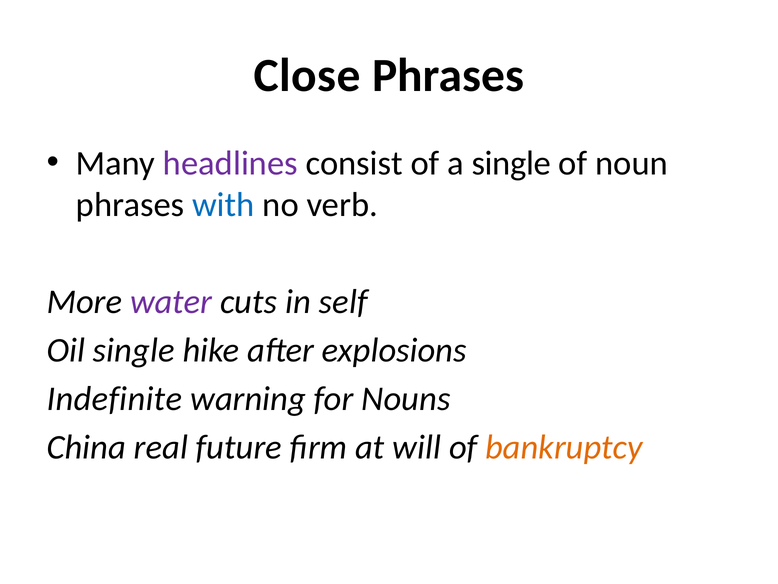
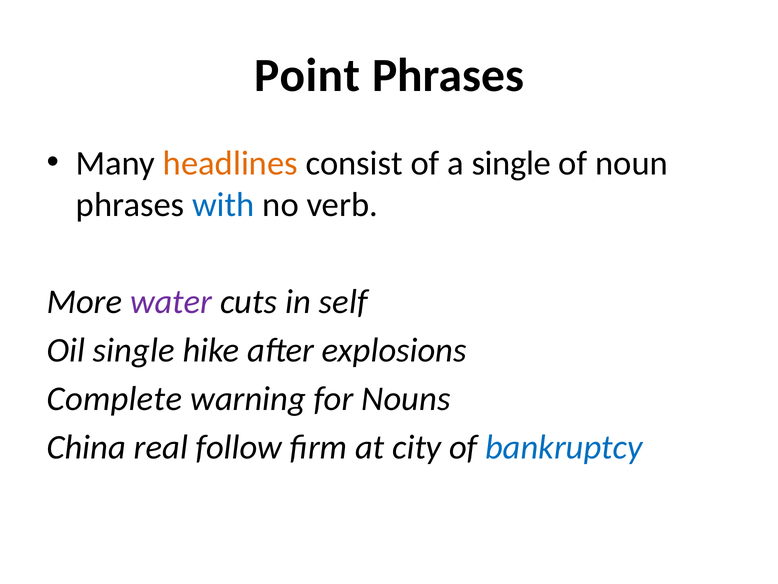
Close: Close -> Point
headlines colour: purple -> orange
Indefinite: Indefinite -> Complete
future: future -> follow
will: will -> city
bankruptcy colour: orange -> blue
